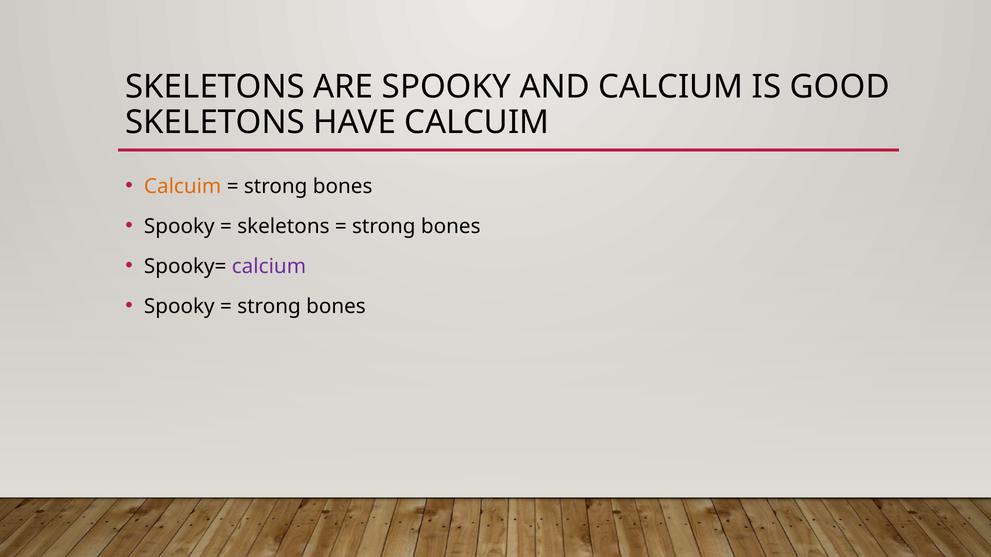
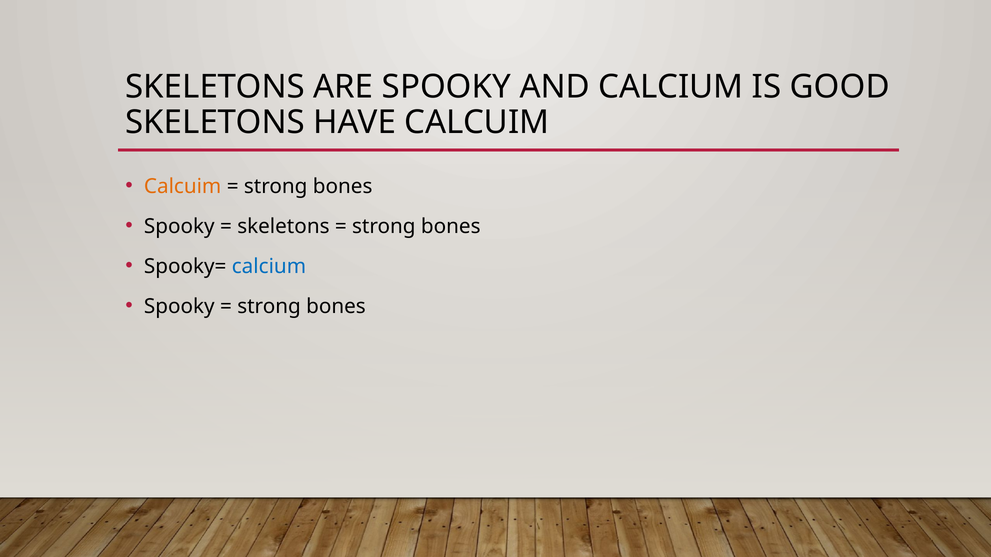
calcium at (269, 266) colour: purple -> blue
